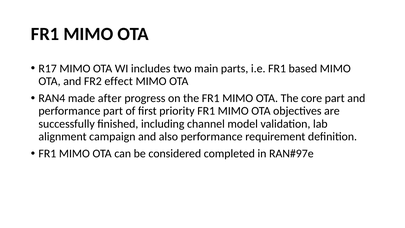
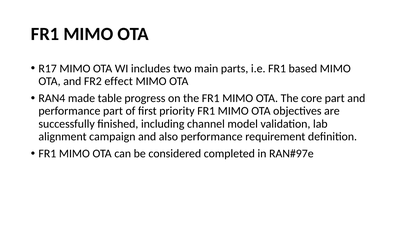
after: after -> table
